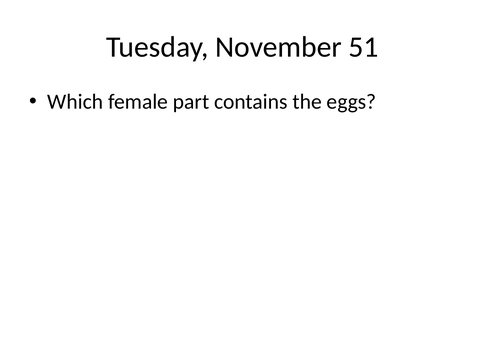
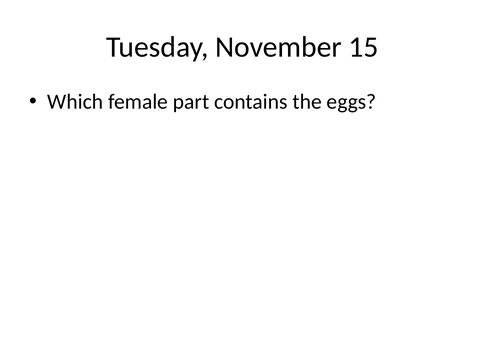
51: 51 -> 15
